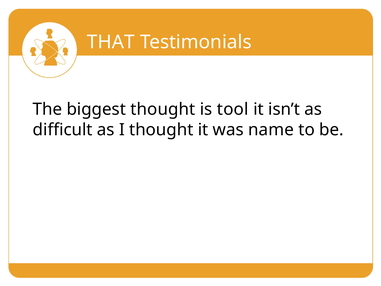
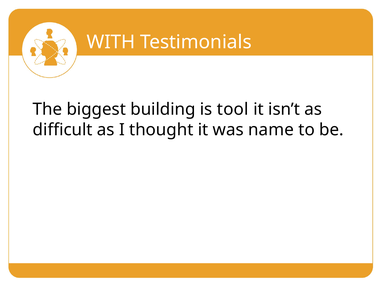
THAT: THAT -> WITH
biggest thought: thought -> building
